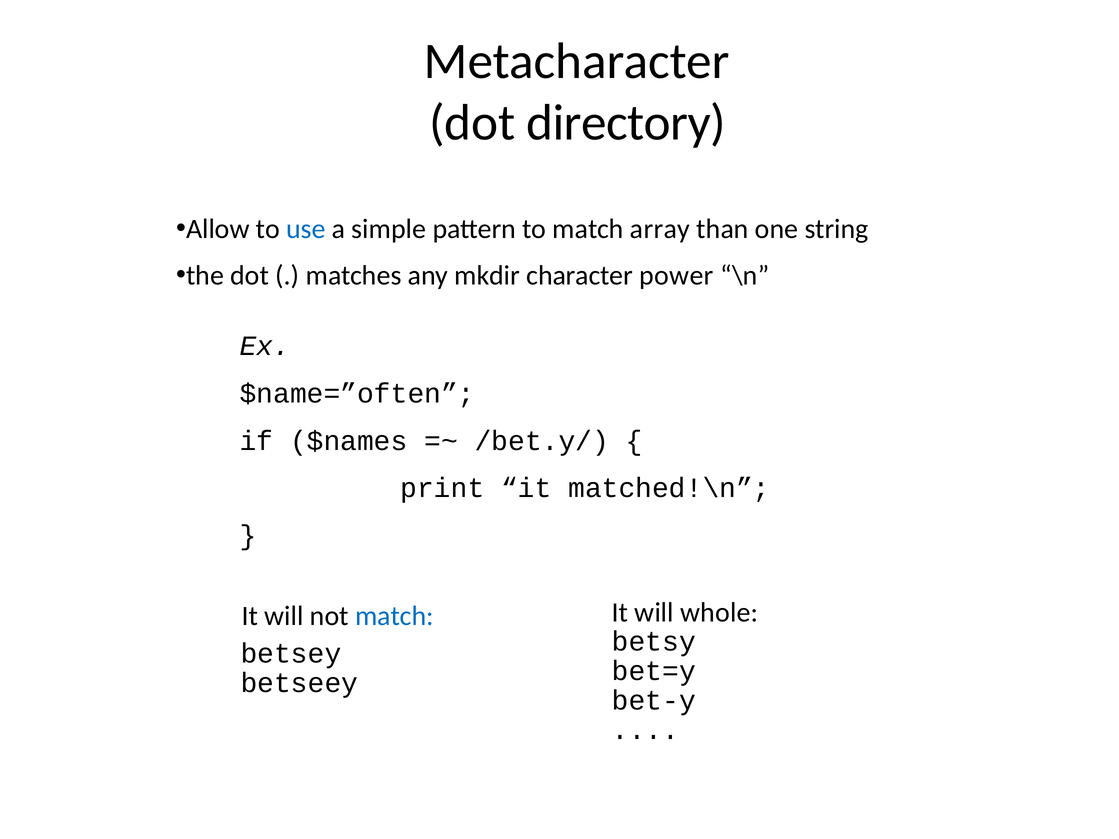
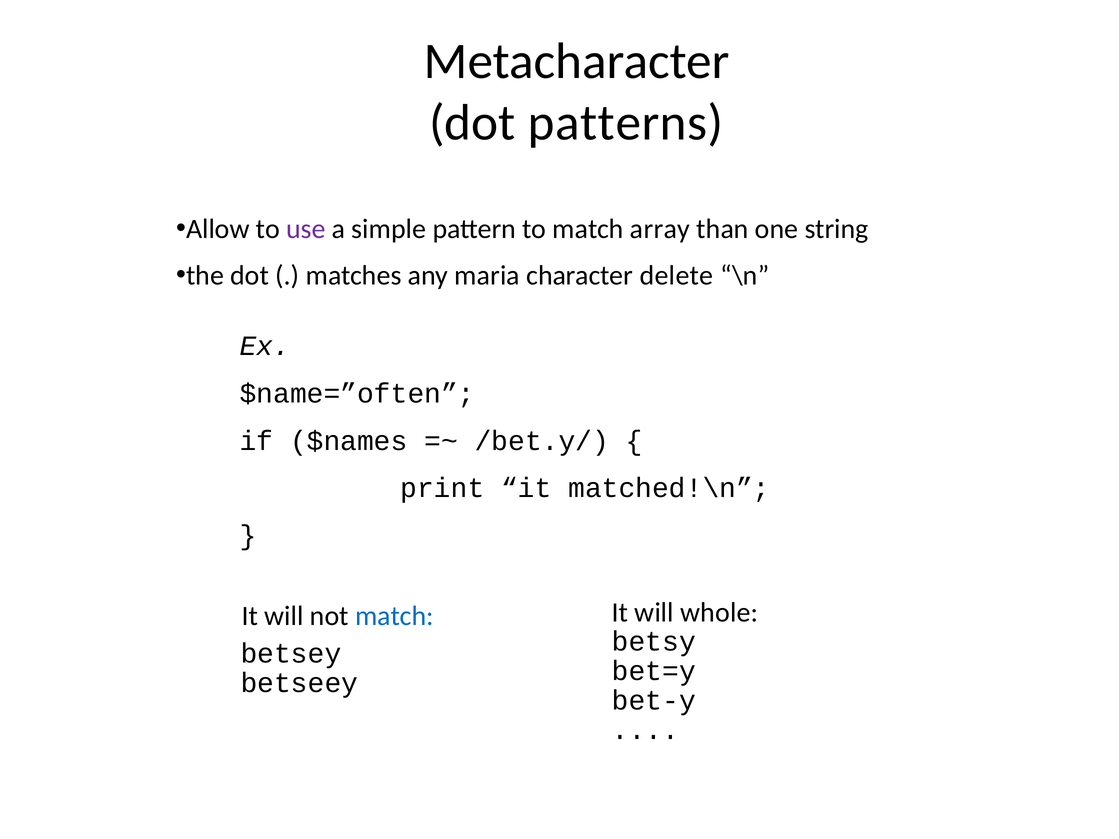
directory: directory -> patterns
use colour: blue -> purple
mkdir: mkdir -> maria
power: power -> delete
